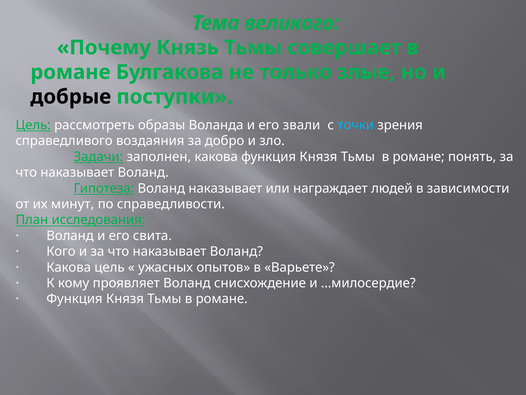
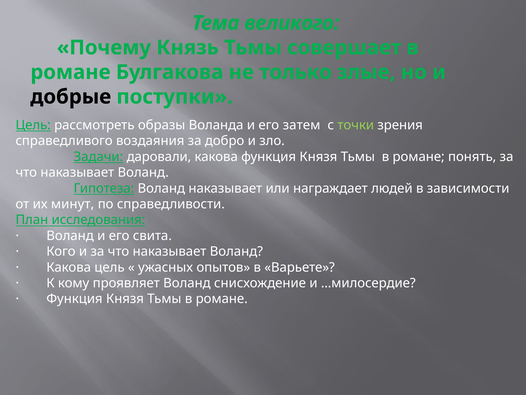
звали: звали -> затем
точки colour: light blue -> light green
заполнен: заполнен -> даровали
